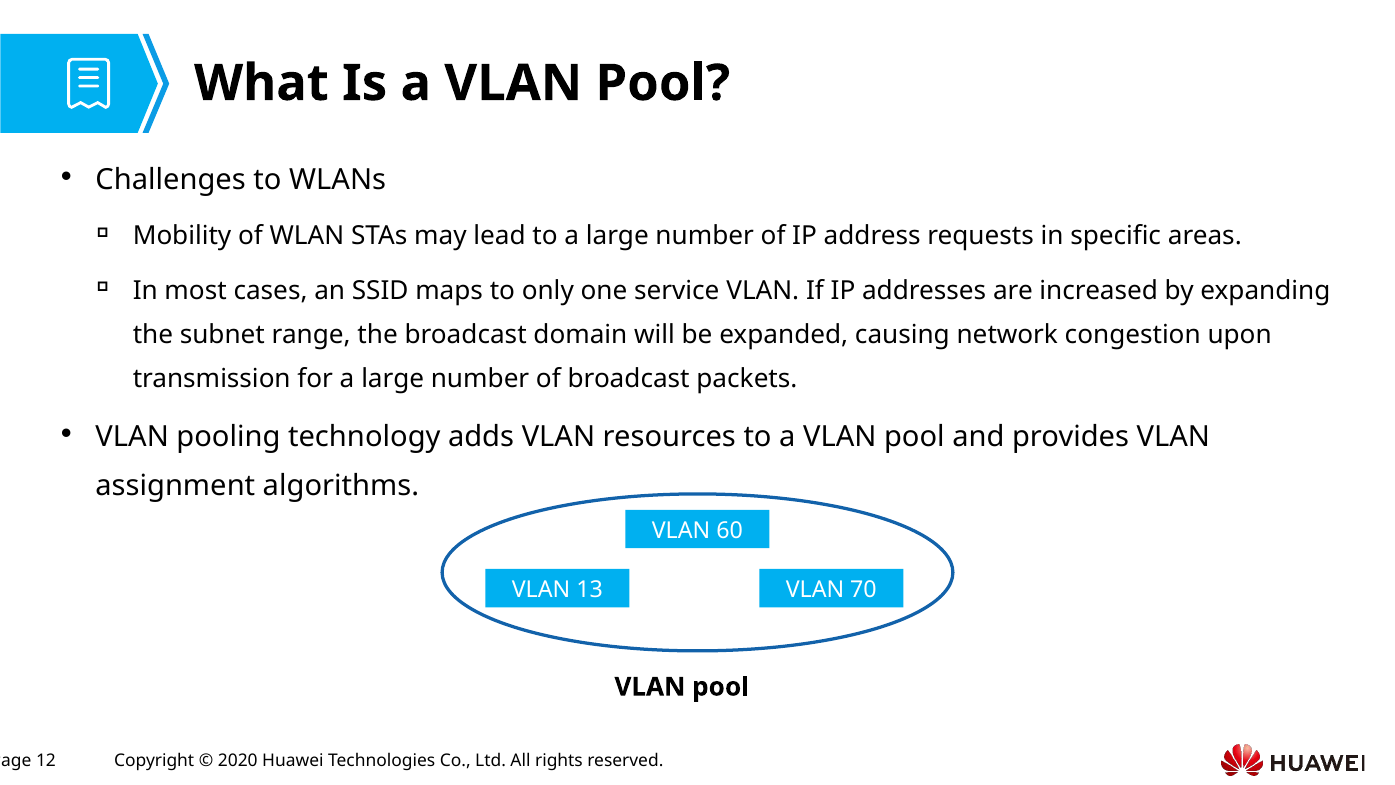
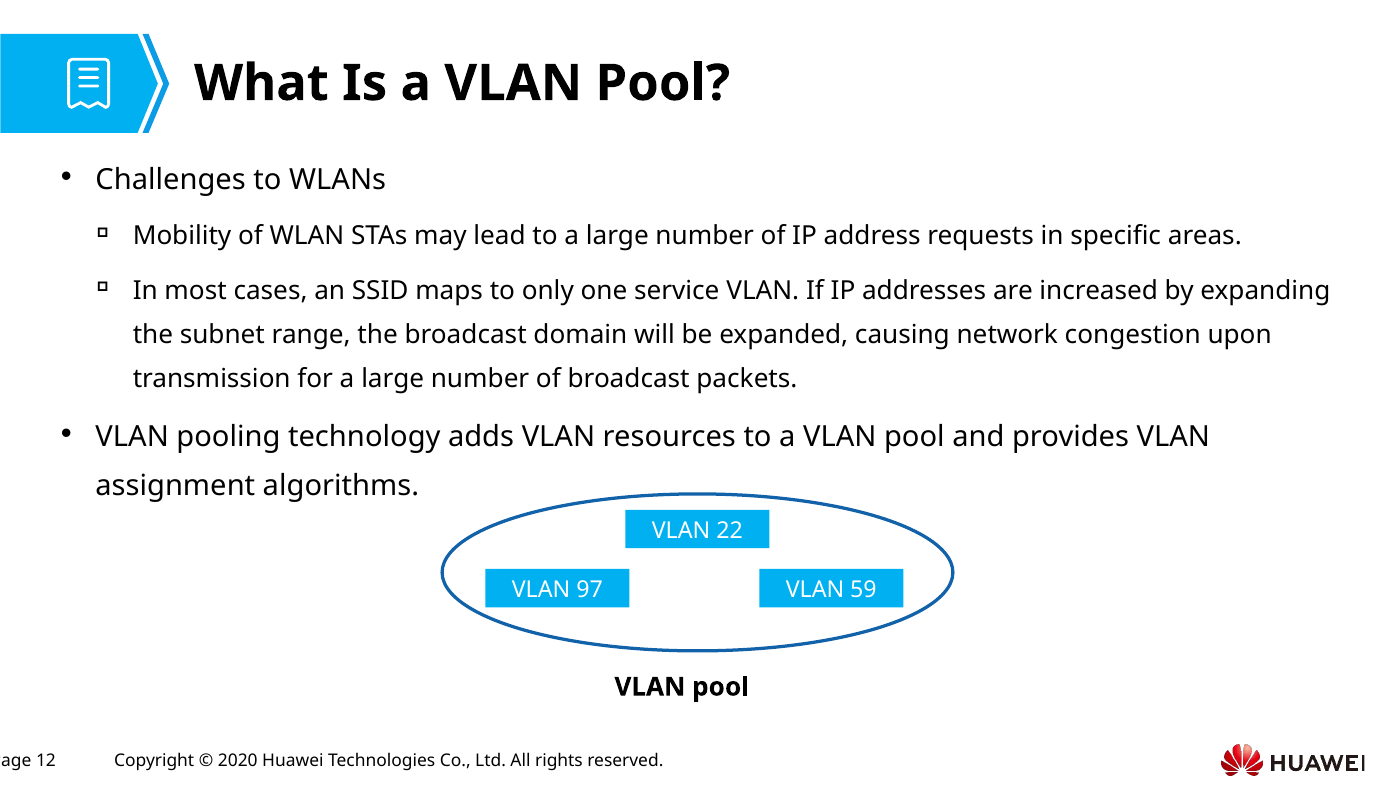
60: 60 -> 22
13: 13 -> 97
70: 70 -> 59
